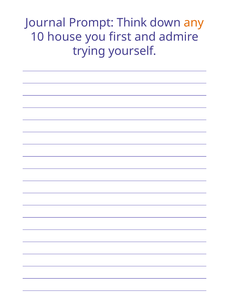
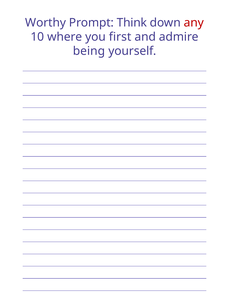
Journal: Journal -> Worthy
any colour: orange -> red
house: house -> where
trying: trying -> being
